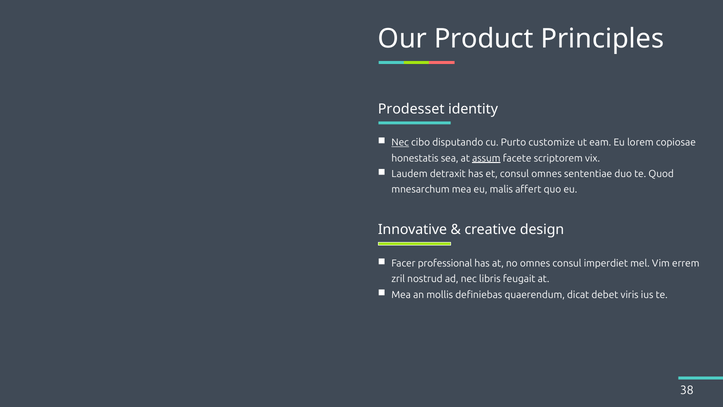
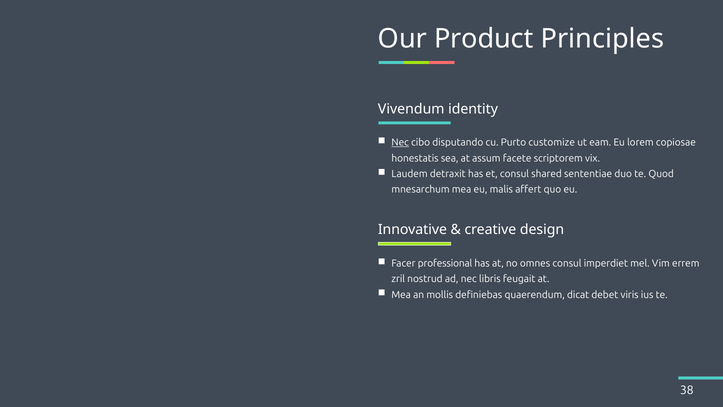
Prodesset: Prodesset -> Vivendum
assum underline: present -> none
consul omnes: omnes -> shared
